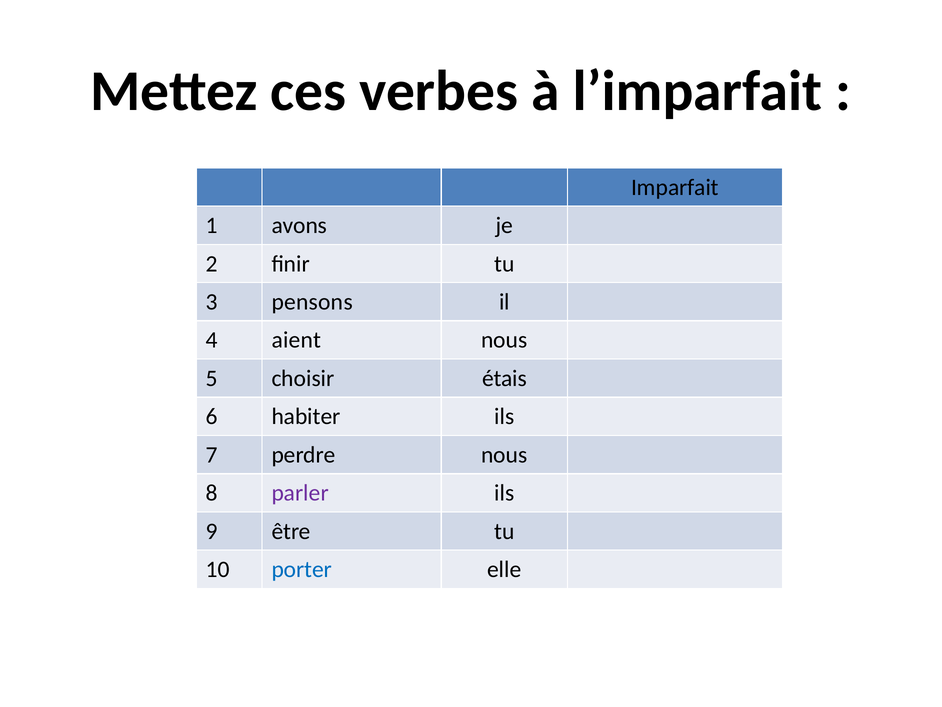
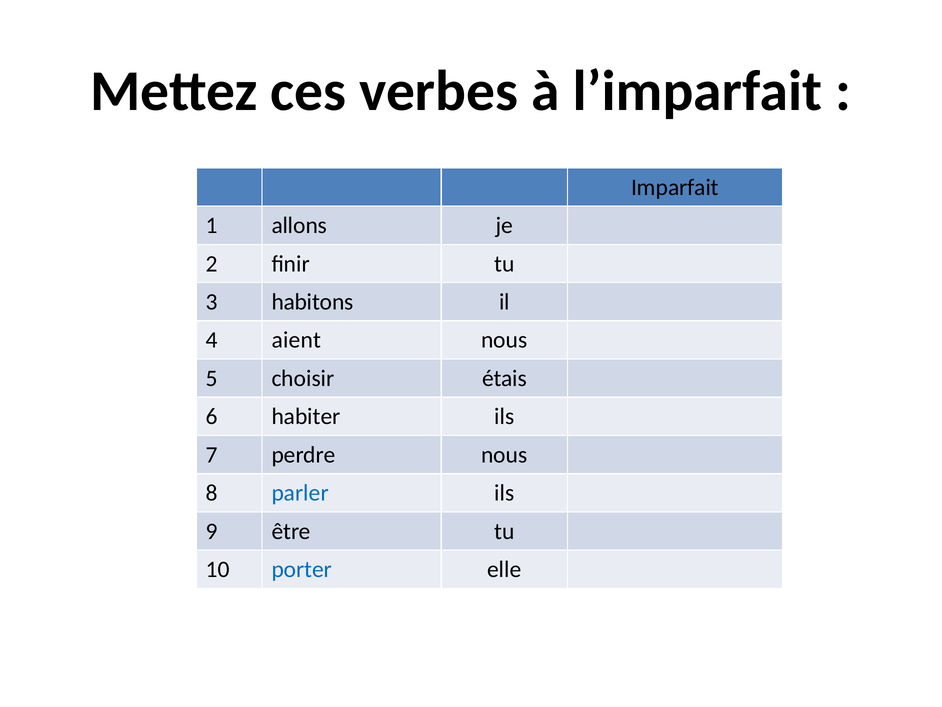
avons: avons -> allons
pensons: pensons -> habitons
parler colour: purple -> blue
